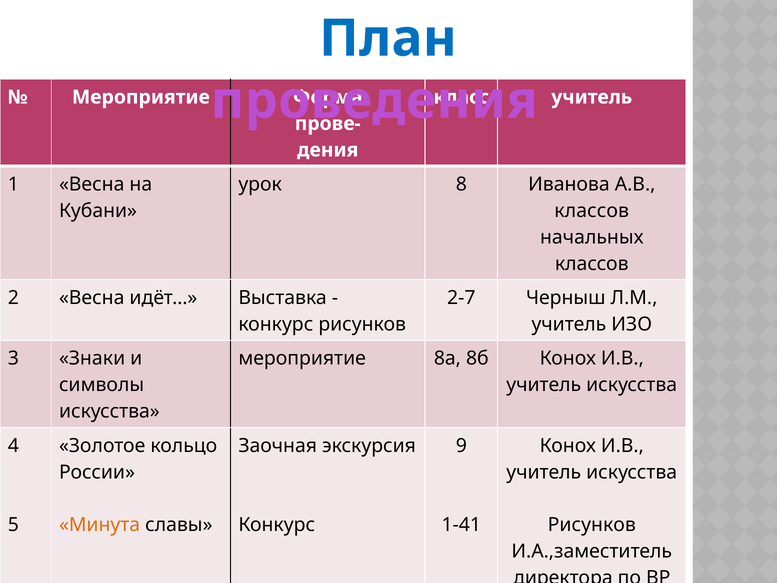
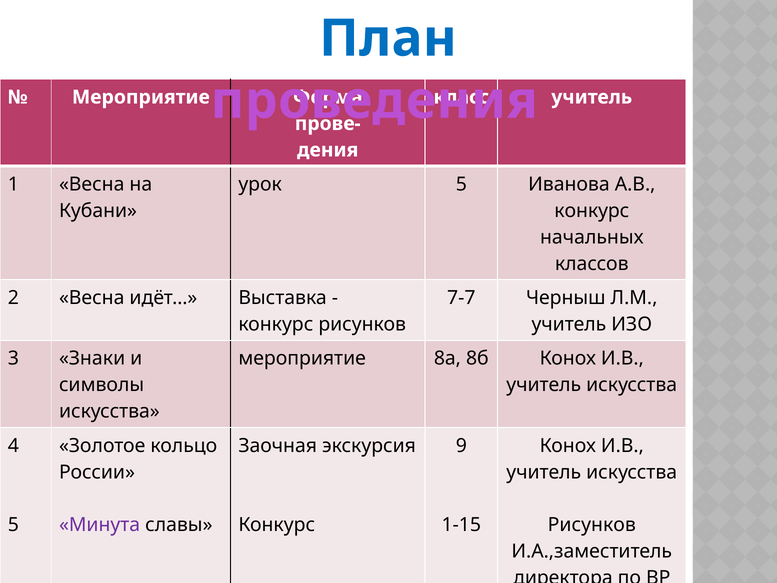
урок 8: 8 -> 5
классов at (592, 211): классов -> конкурс
2-7: 2-7 -> 7-7
Минута colour: orange -> purple
1-41: 1-41 -> 1-15
